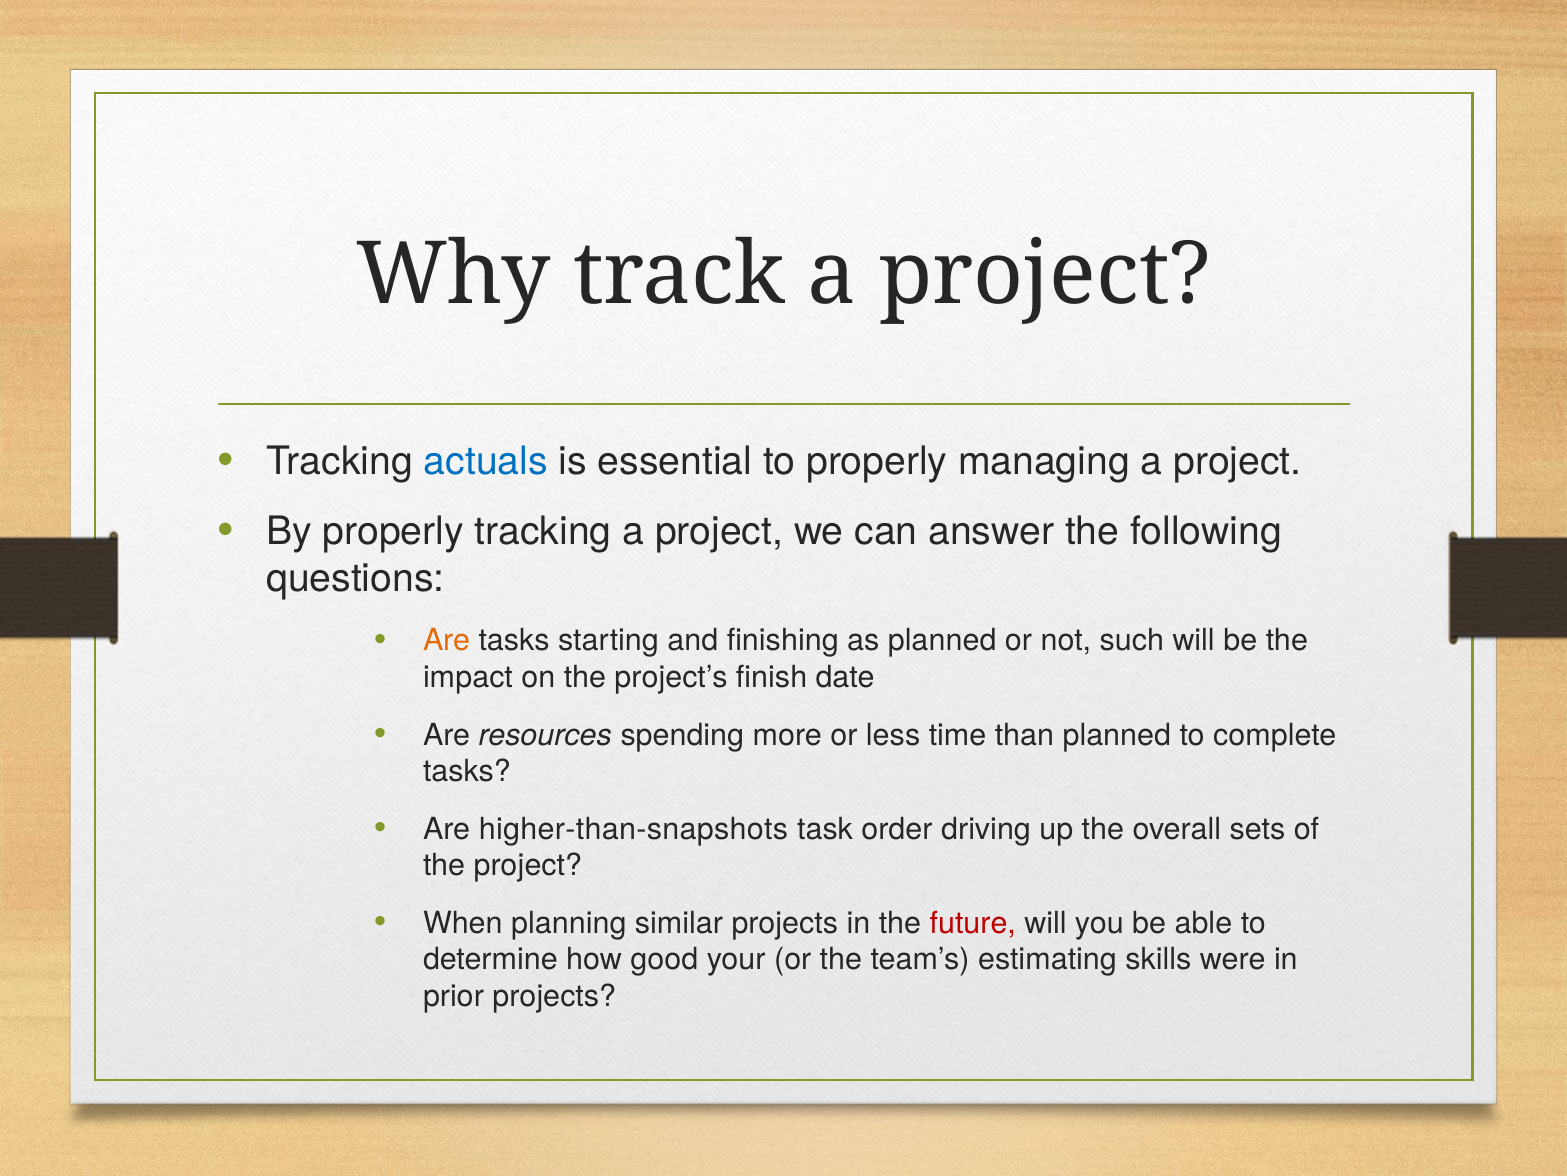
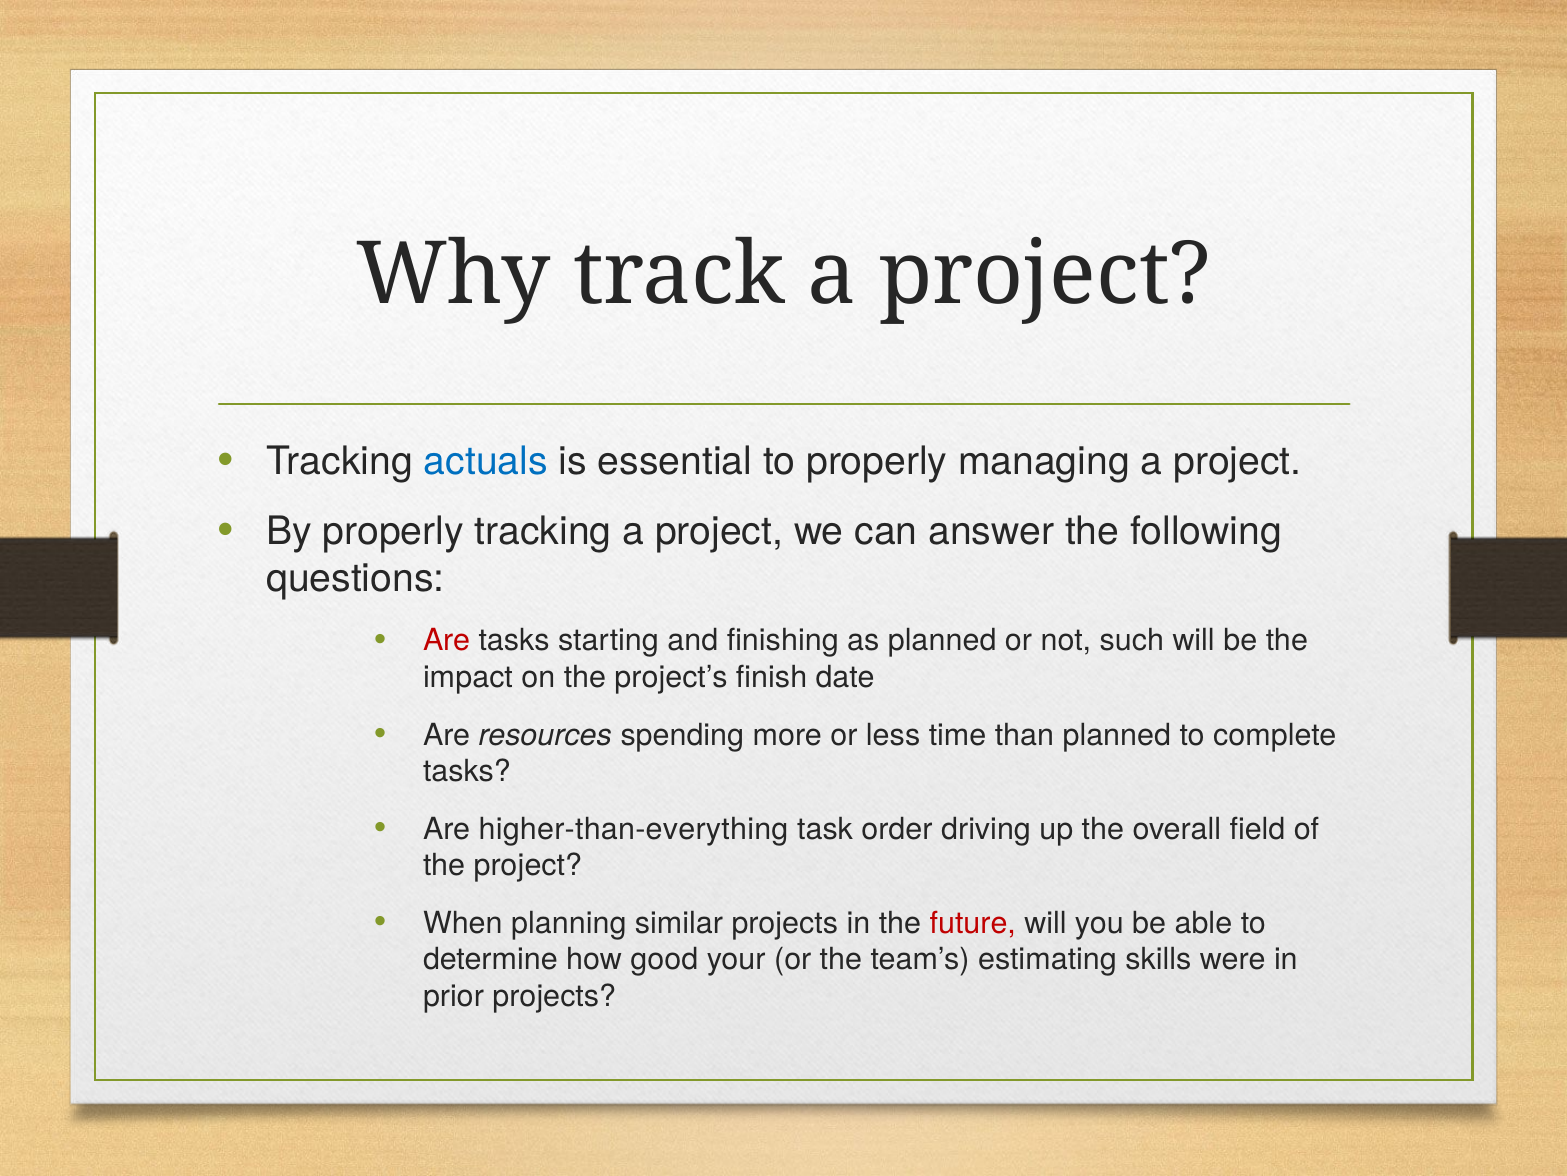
Are at (447, 640) colour: orange -> red
higher-than-snapshots: higher-than-snapshots -> higher-than-everything
sets: sets -> field
